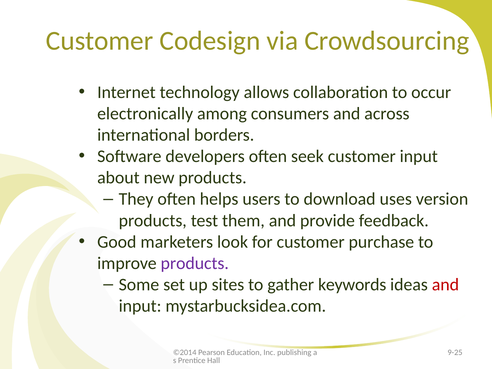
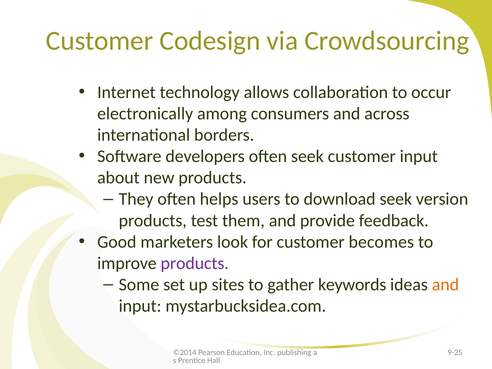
download uses: uses -> seek
purchase: purchase -> becomes
and at (445, 285) colour: red -> orange
